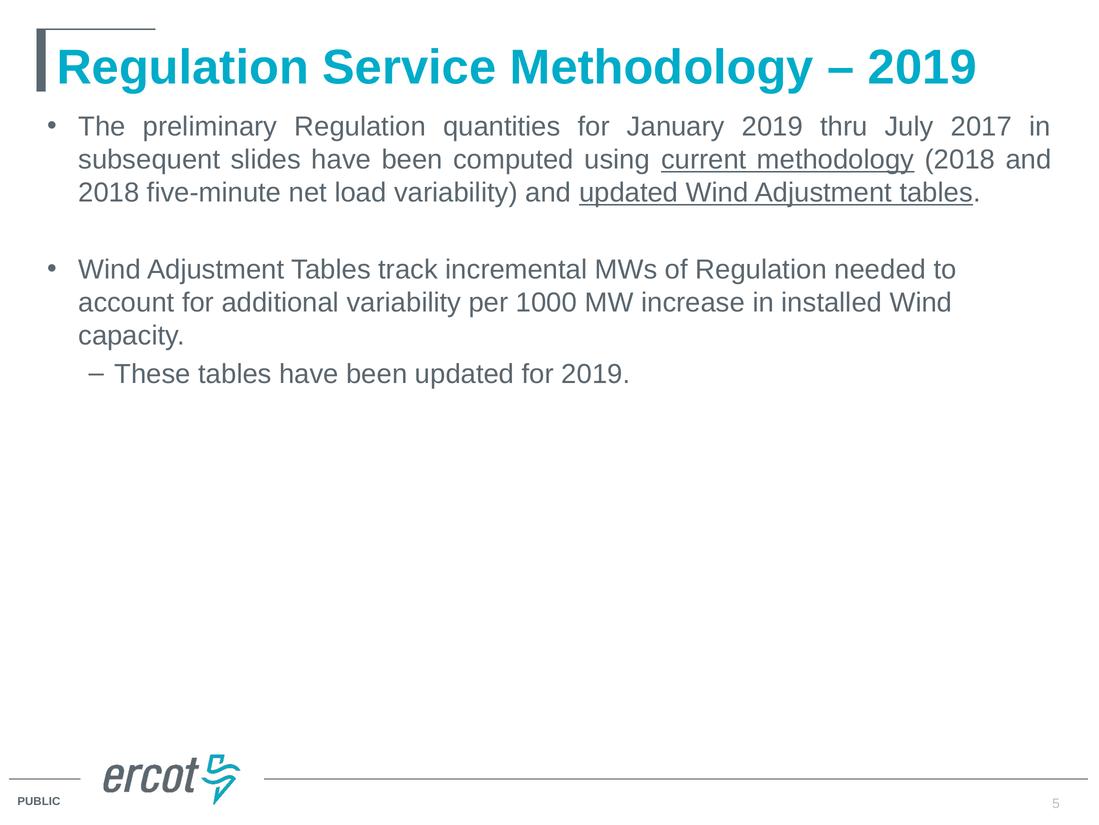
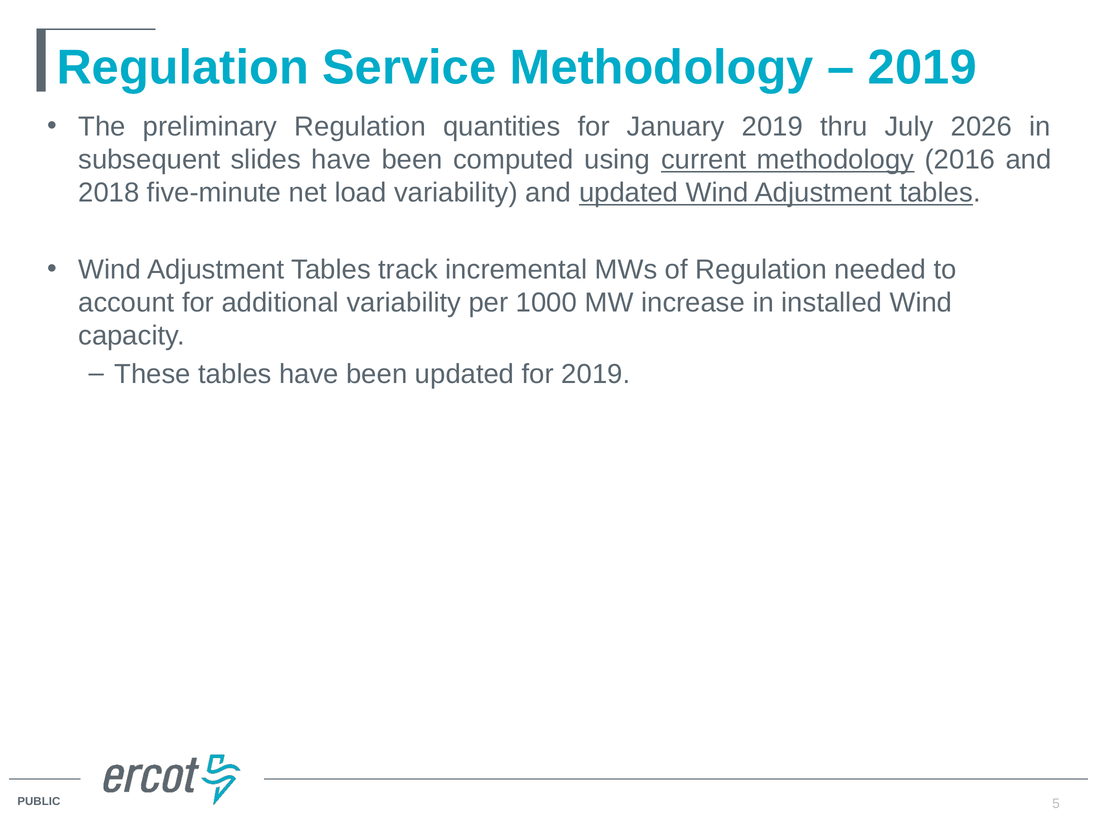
2017: 2017 -> 2026
methodology 2018: 2018 -> 2016
